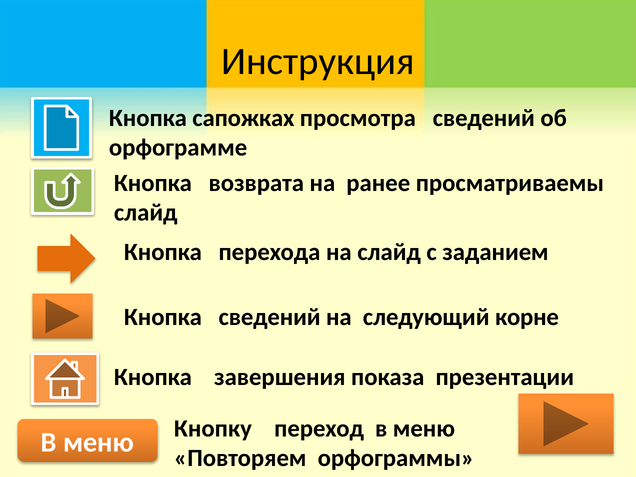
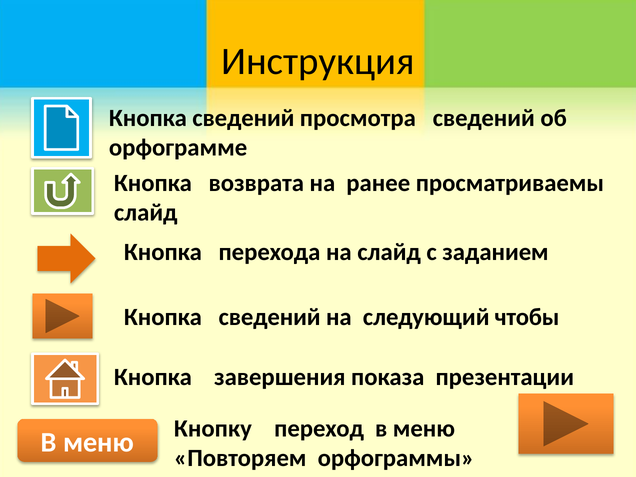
сапожках at (243, 118): сапожках -> сведений
корне: корне -> чтобы
